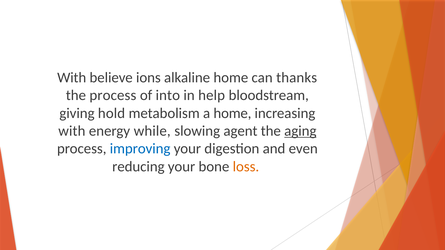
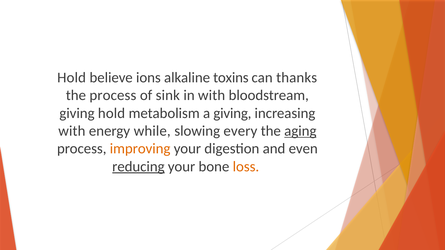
With at (72, 78): With -> Hold
alkaline home: home -> toxins
into: into -> sink
in help: help -> with
a home: home -> giving
agent: agent -> every
improving colour: blue -> orange
reducing underline: none -> present
